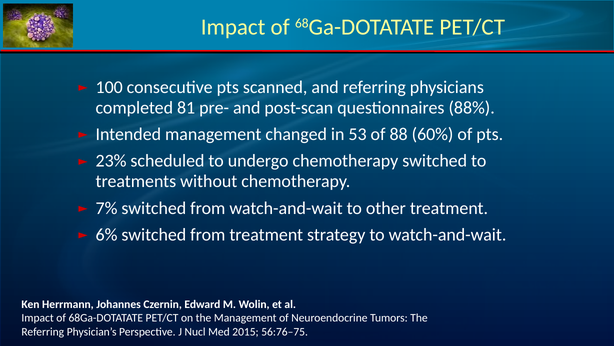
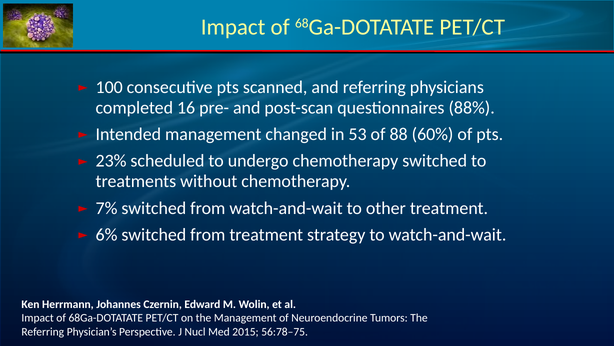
81: 81 -> 16
56:76–75: 56:76–75 -> 56:78–75
